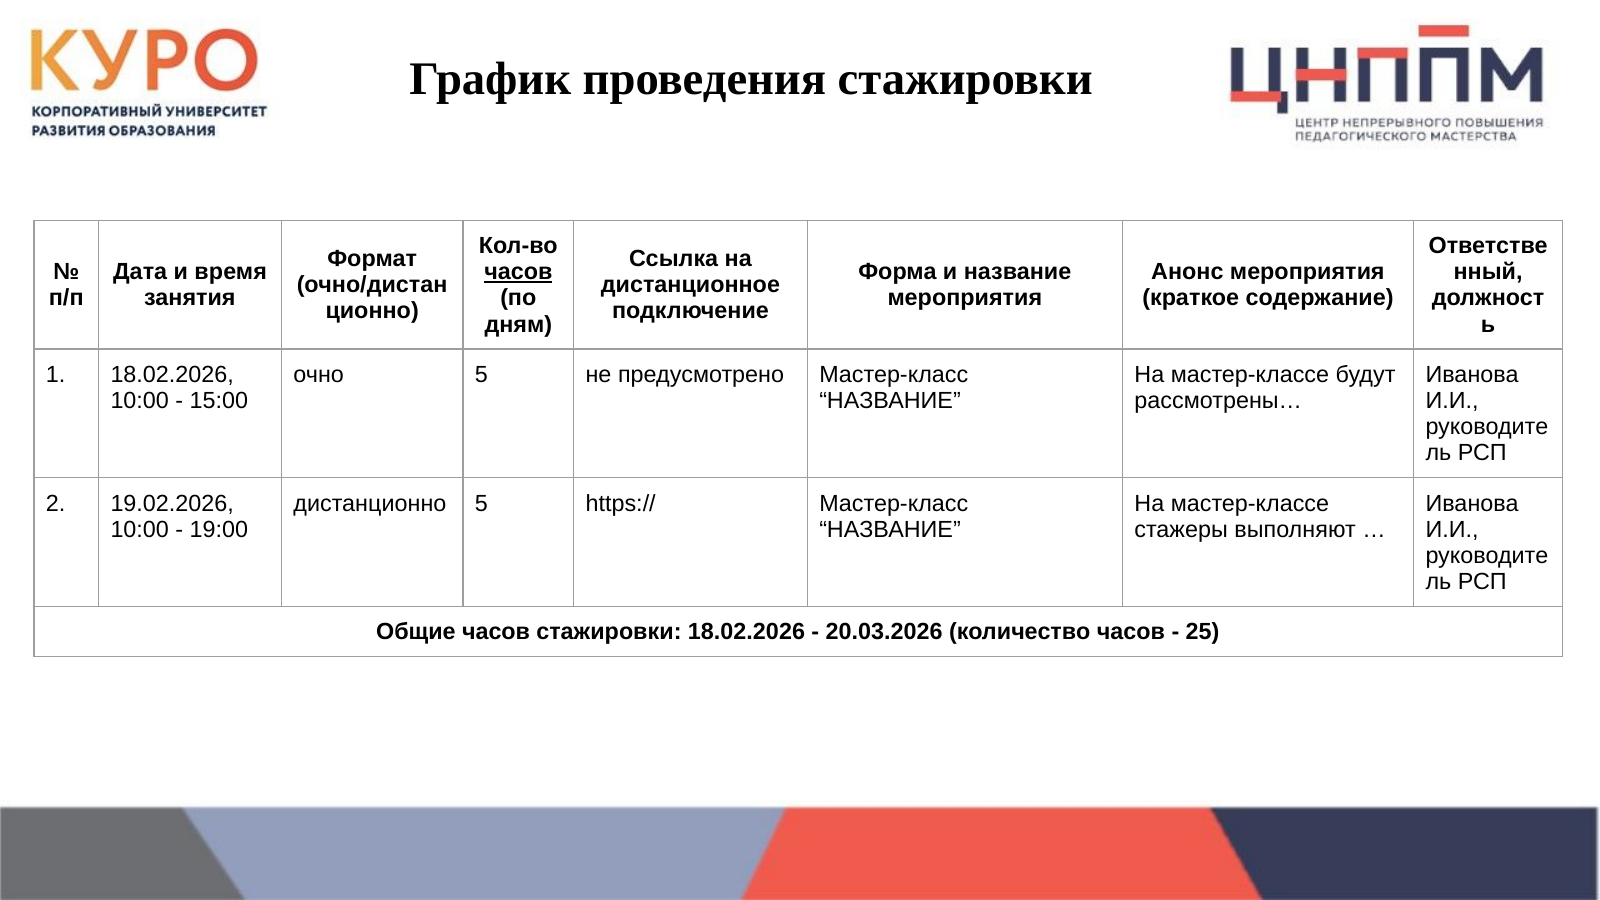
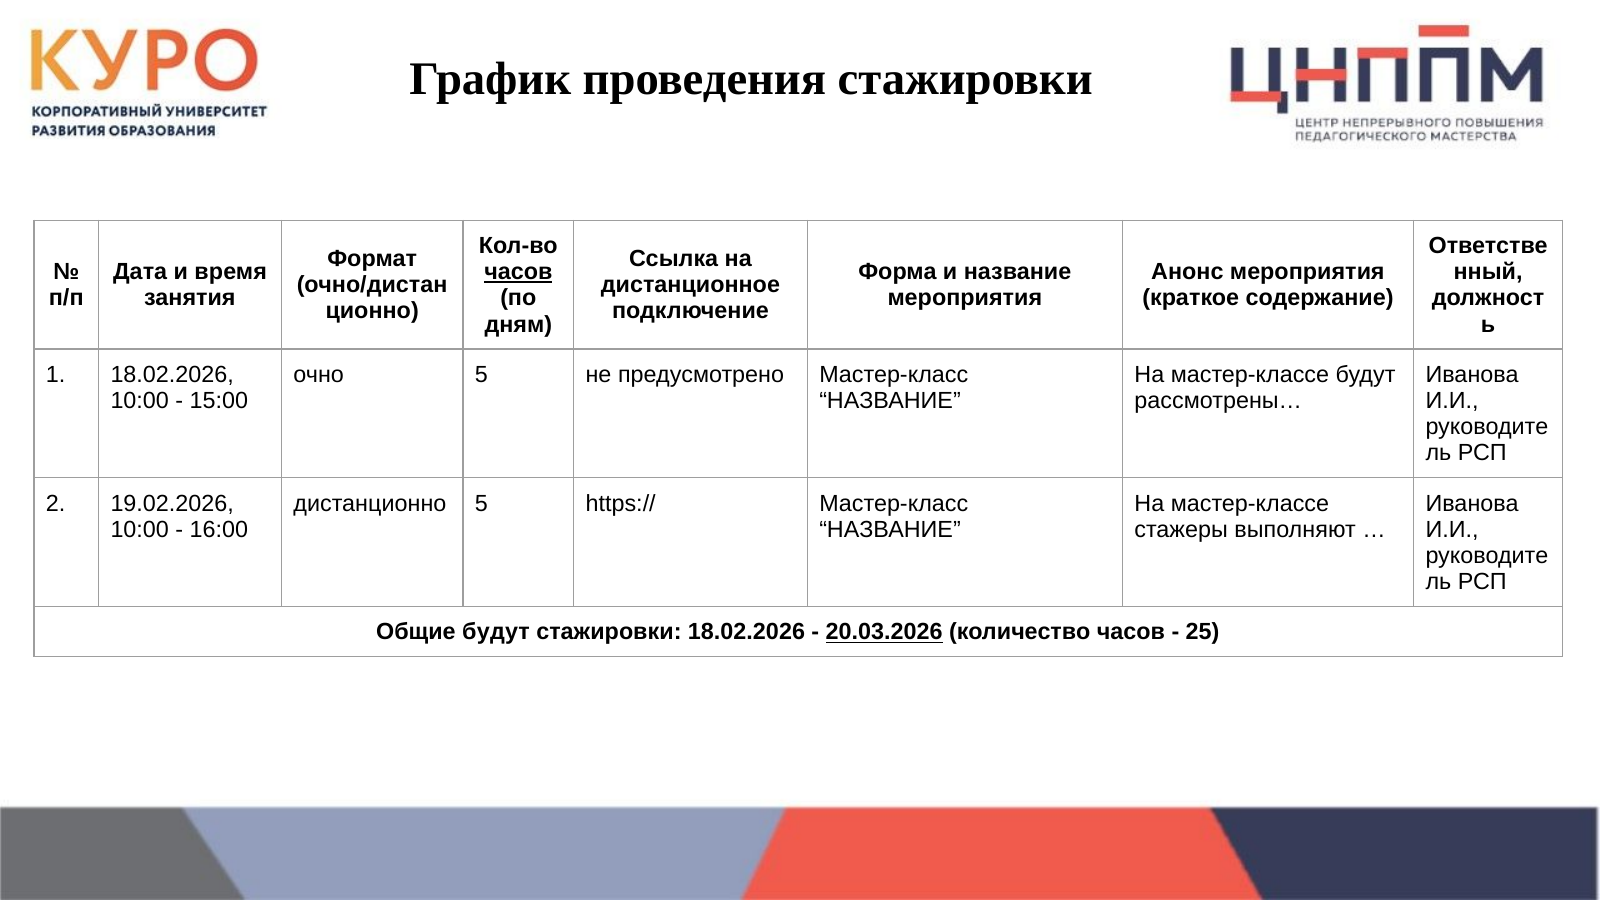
19:00: 19:00 -> 16:00
Общие часов: часов -> будут
20.03.2026 underline: none -> present
